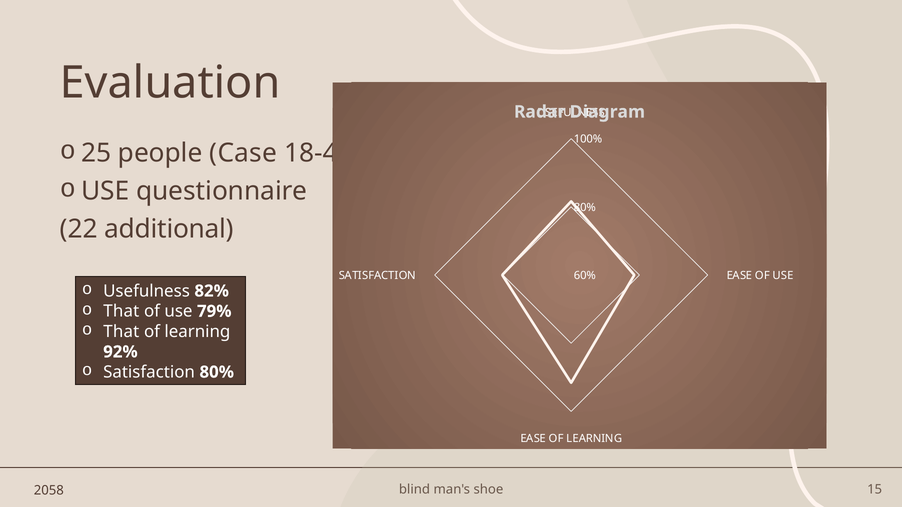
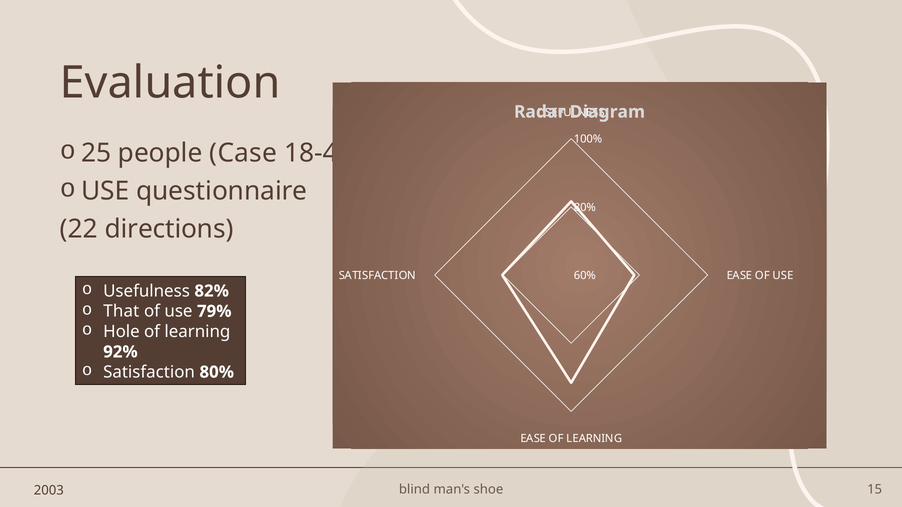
additional: additional -> directions
That at (121, 332): That -> Hole
2058: 2058 -> 2003
